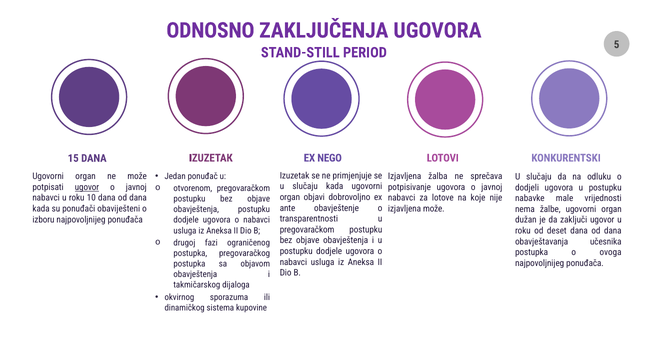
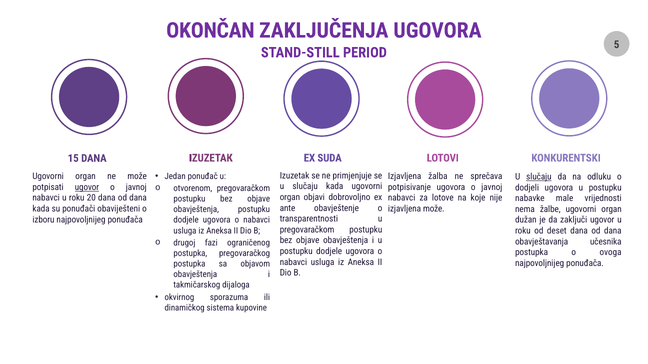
ODNOSNO: ODNOSNO -> OKONČAN
NEGO: NEGO -> SUDA
slučaju at (539, 177) underline: none -> present
10: 10 -> 20
